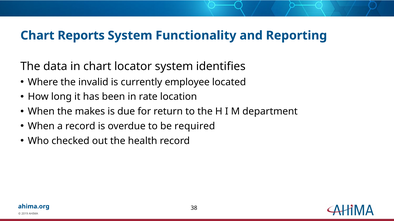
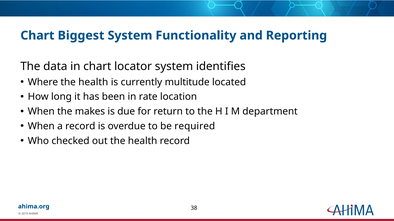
Reports: Reports -> Biggest
Where the invalid: invalid -> health
employee: employee -> multitude
